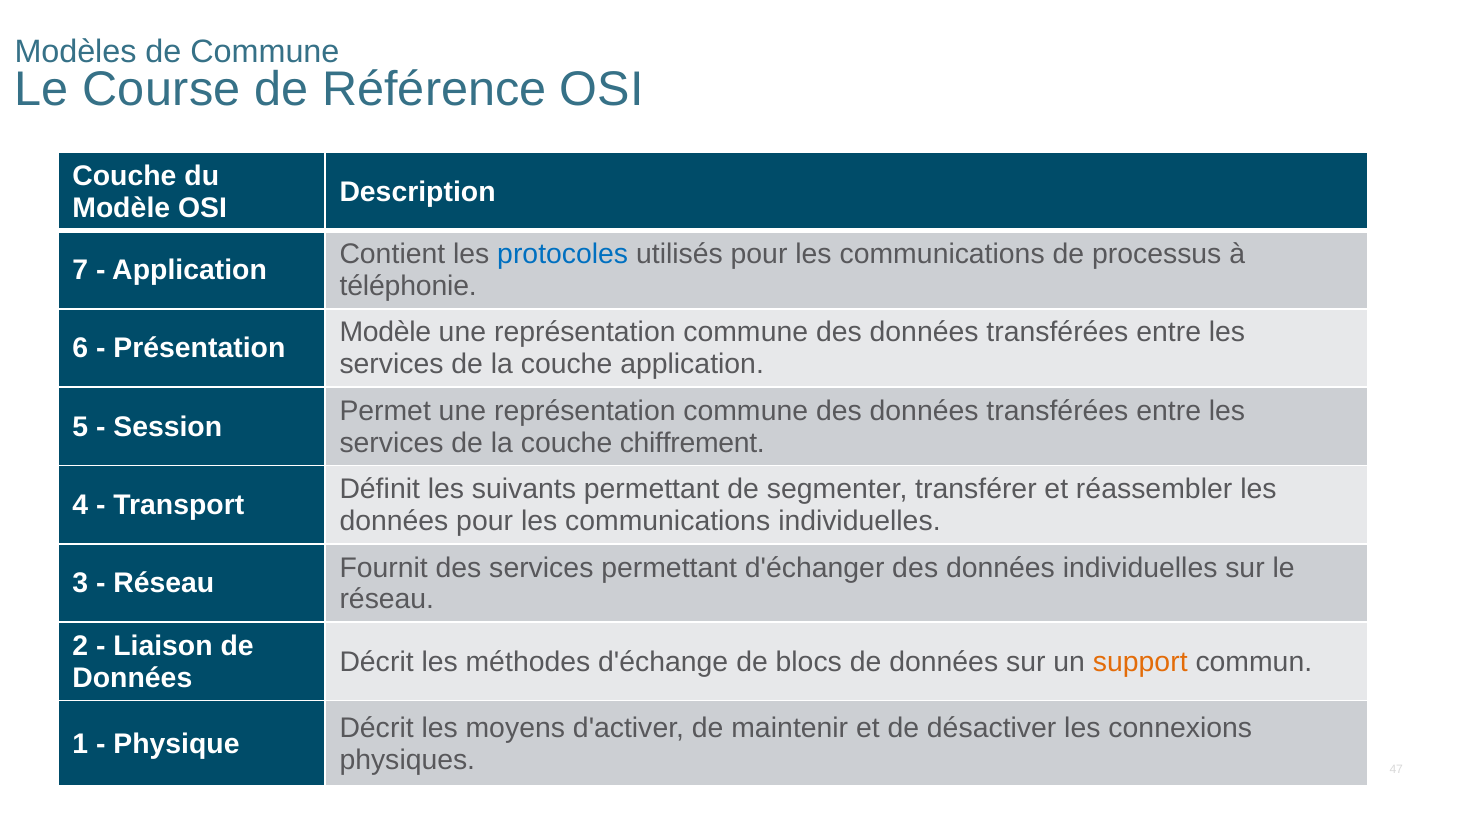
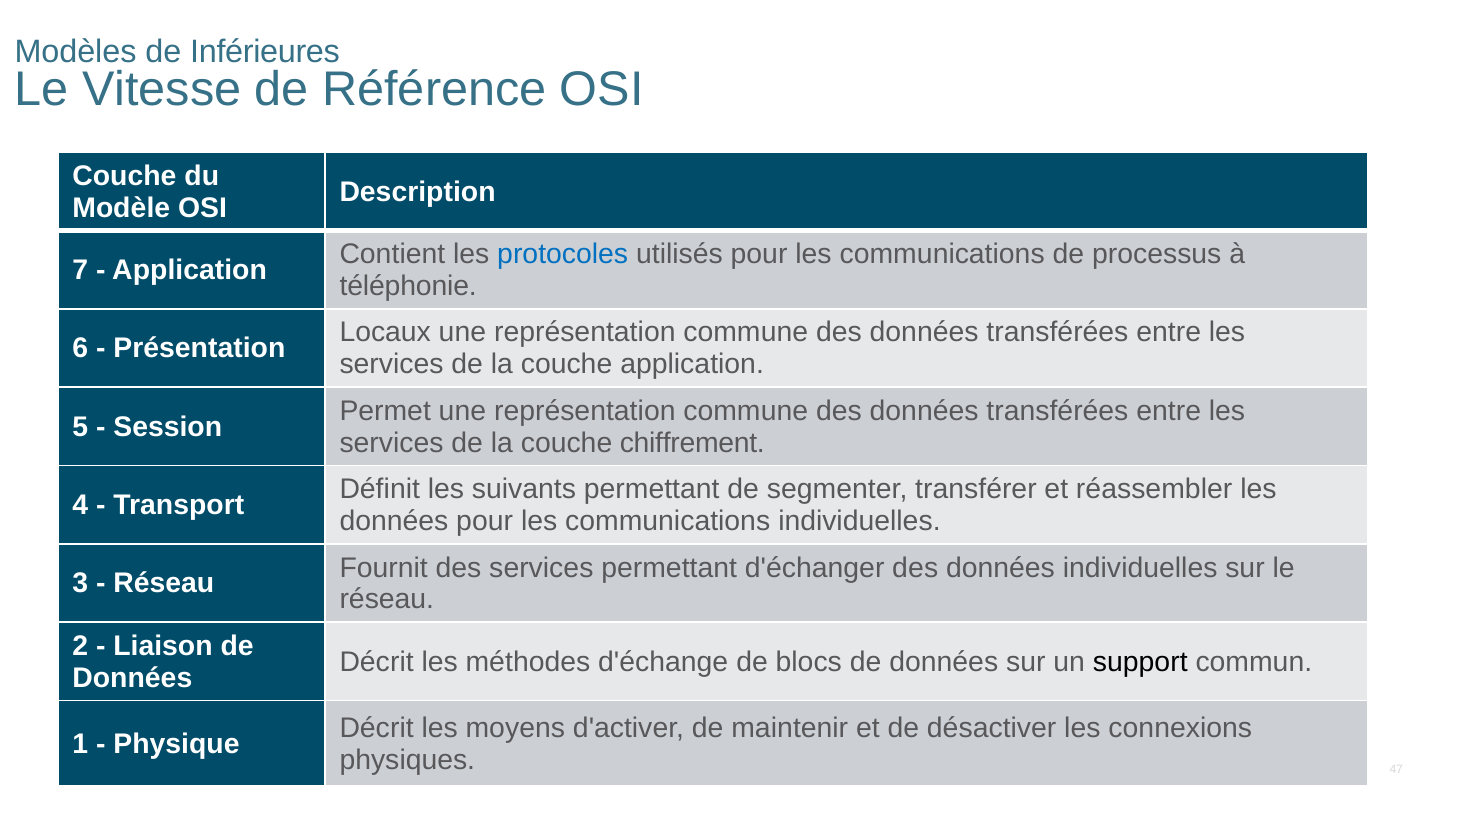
de Commune: Commune -> Inférieures
Course: Course -> Vitesse
Modèle at (385, 333): Modèle -> Locaux
support colour: orange -> black
